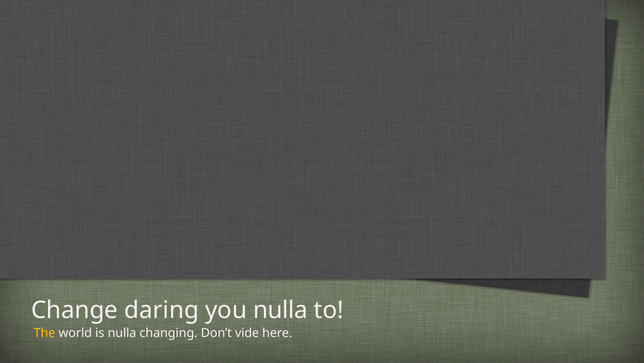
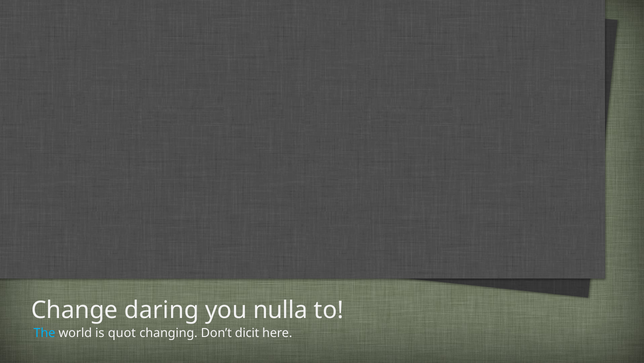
The colour: yellow -> light blue
is nulla: nulla -> quot
vide: vide -> dicit
